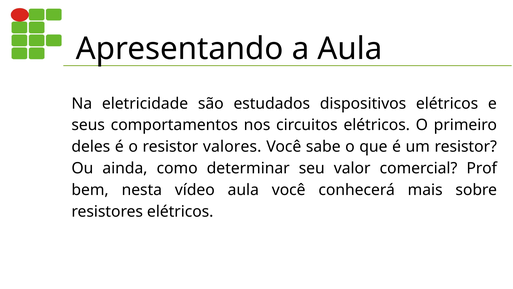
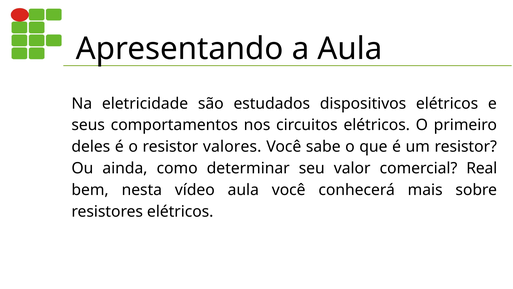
Prof: Prof -> Real
